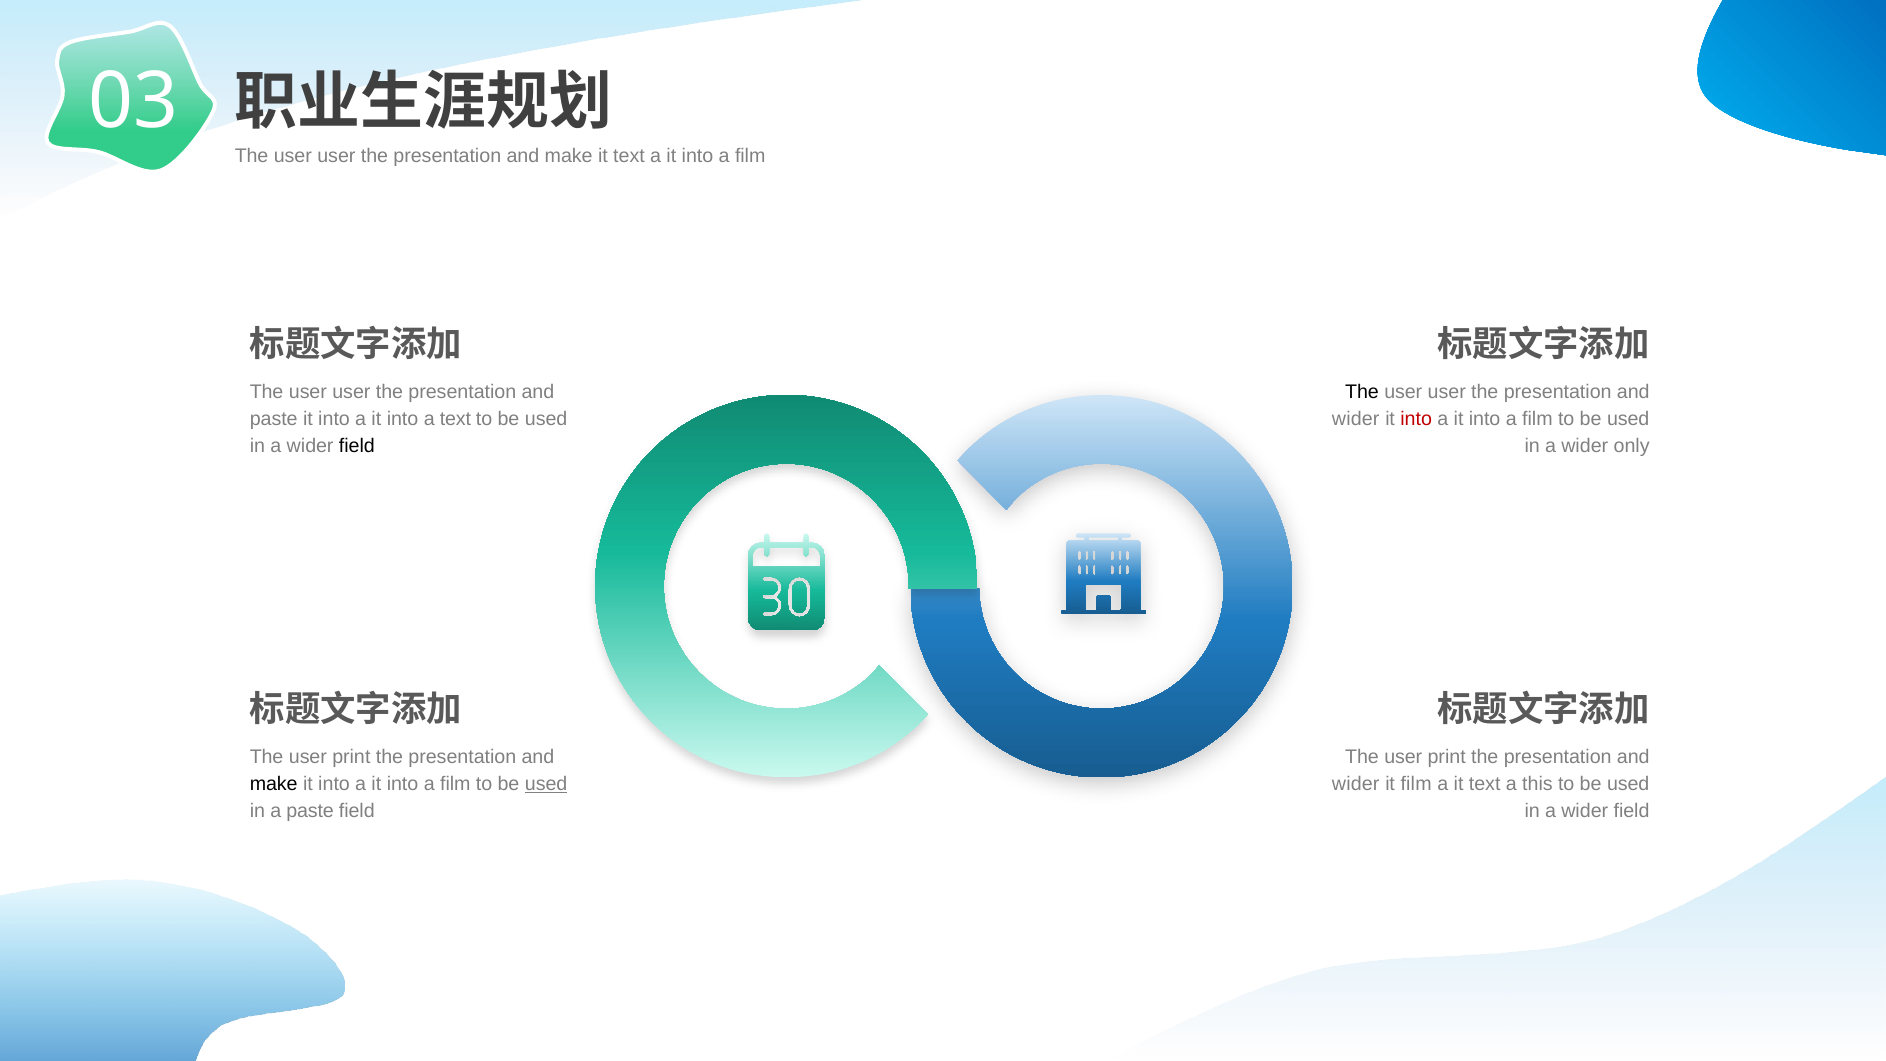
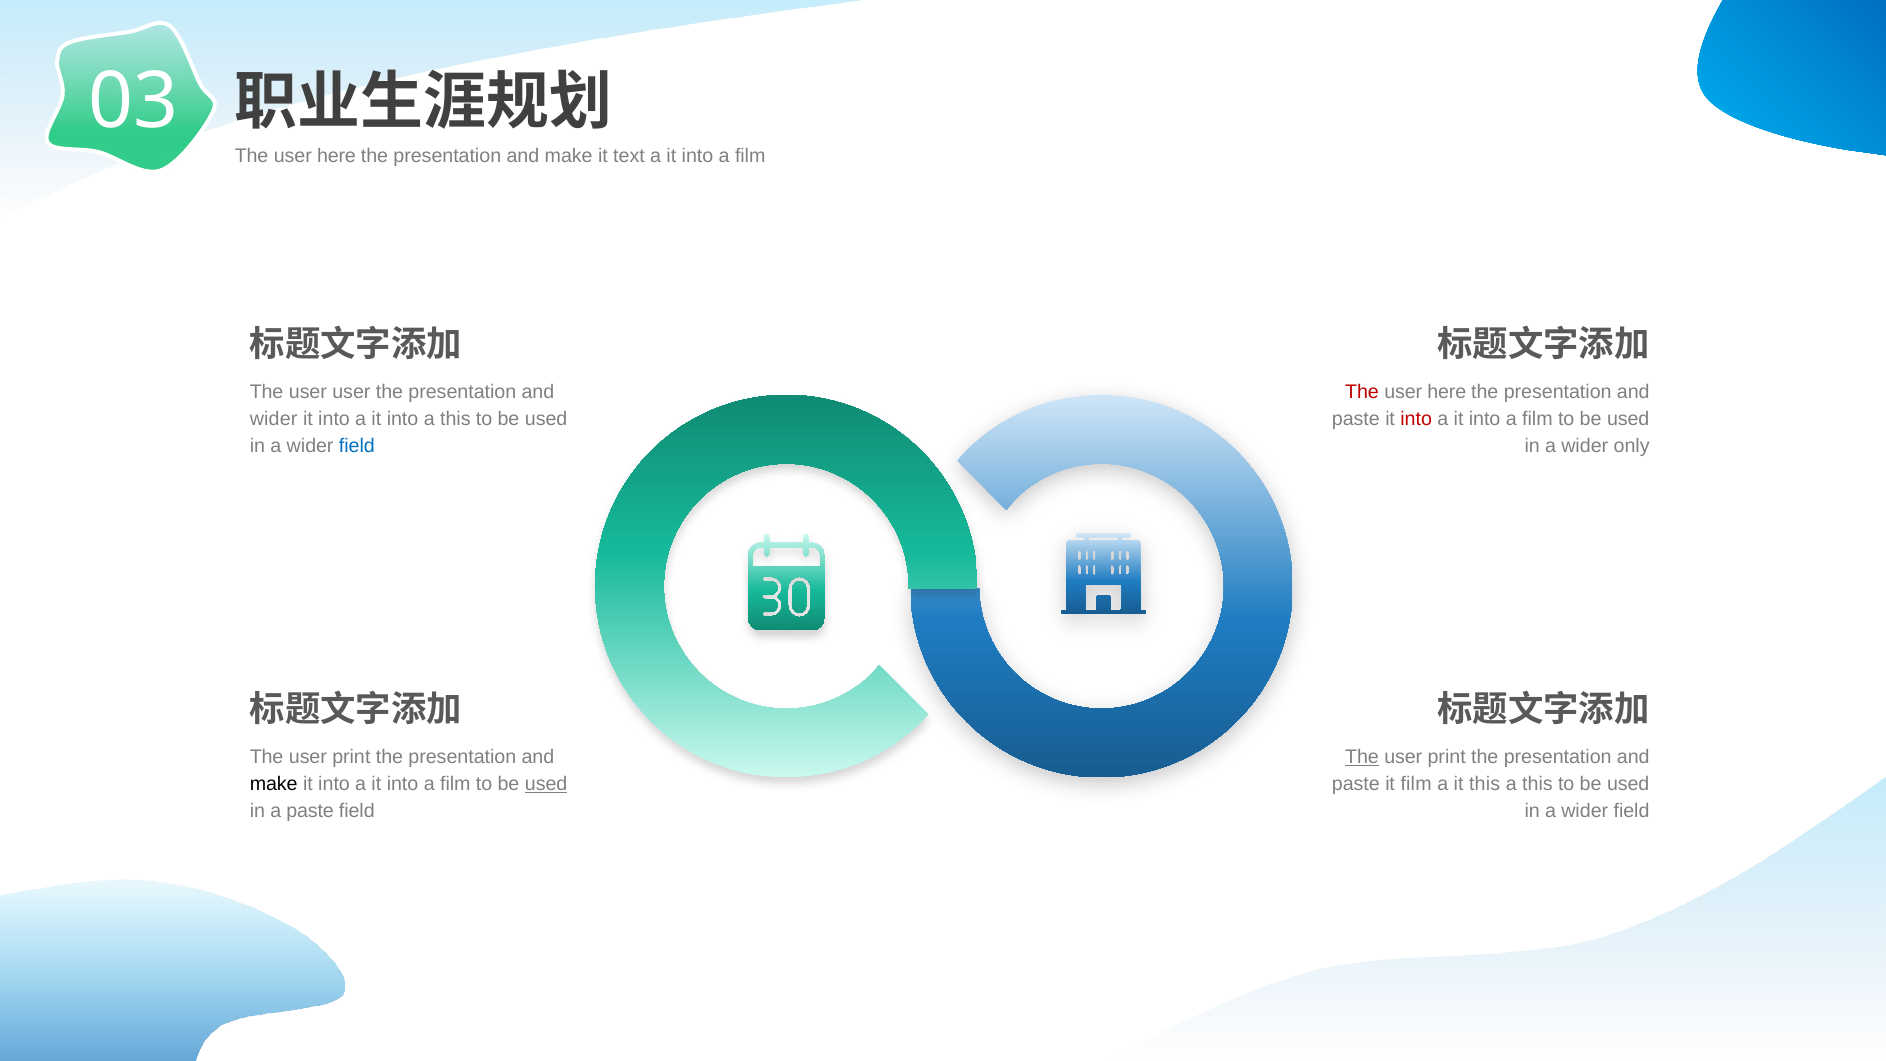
user at (336, 156): user -> here
The at (1362, 392) colour: black -> red
user at (1447, 392): user -> here
paste at (274, 419): paste -> wider
into a text: text -> this
wider at (1356, 419): wider -> paste
field at (357, 446) colour: black -> blue
The at (1362, 757) underline: none -> present
wider at (1356, 784): wider -> paste
a it text: text -> this
